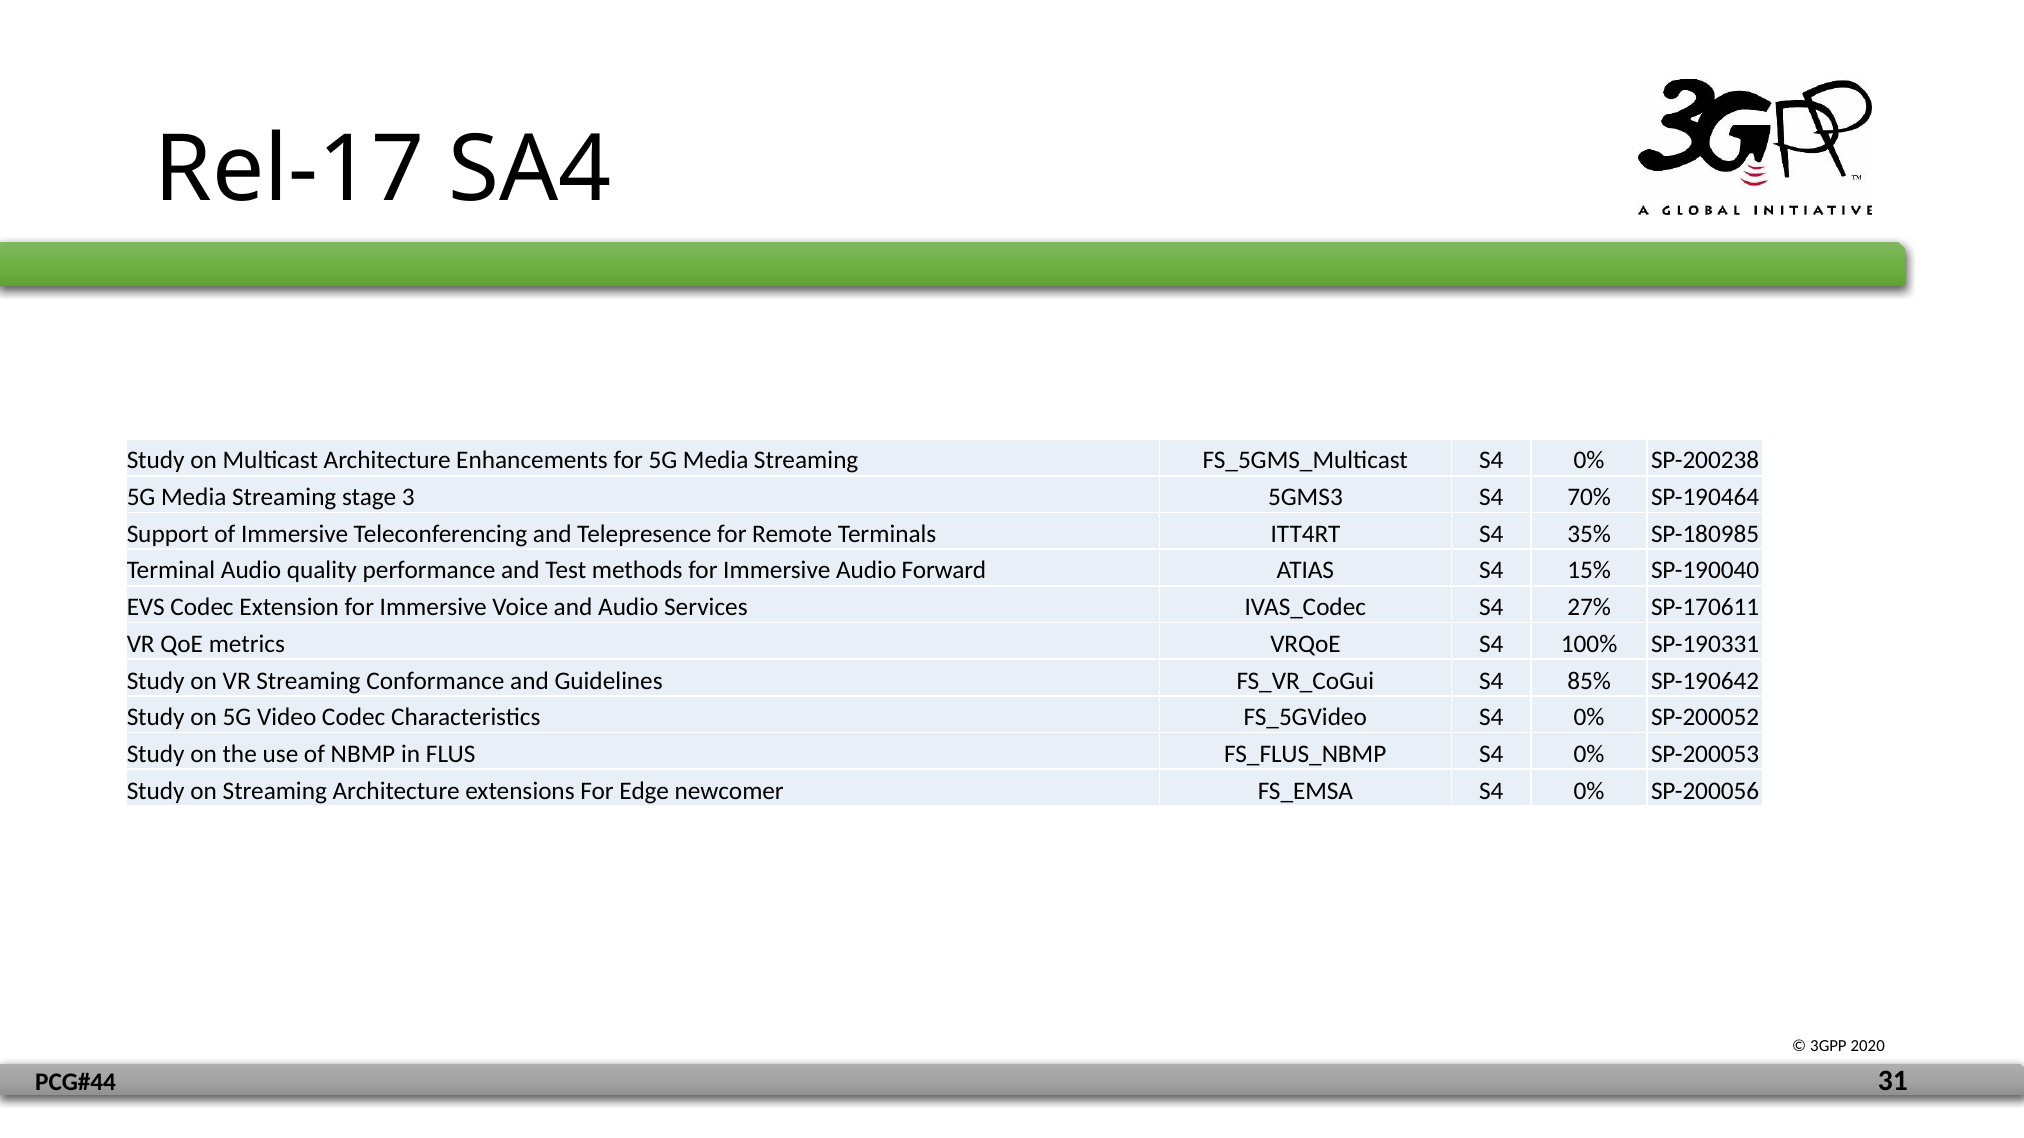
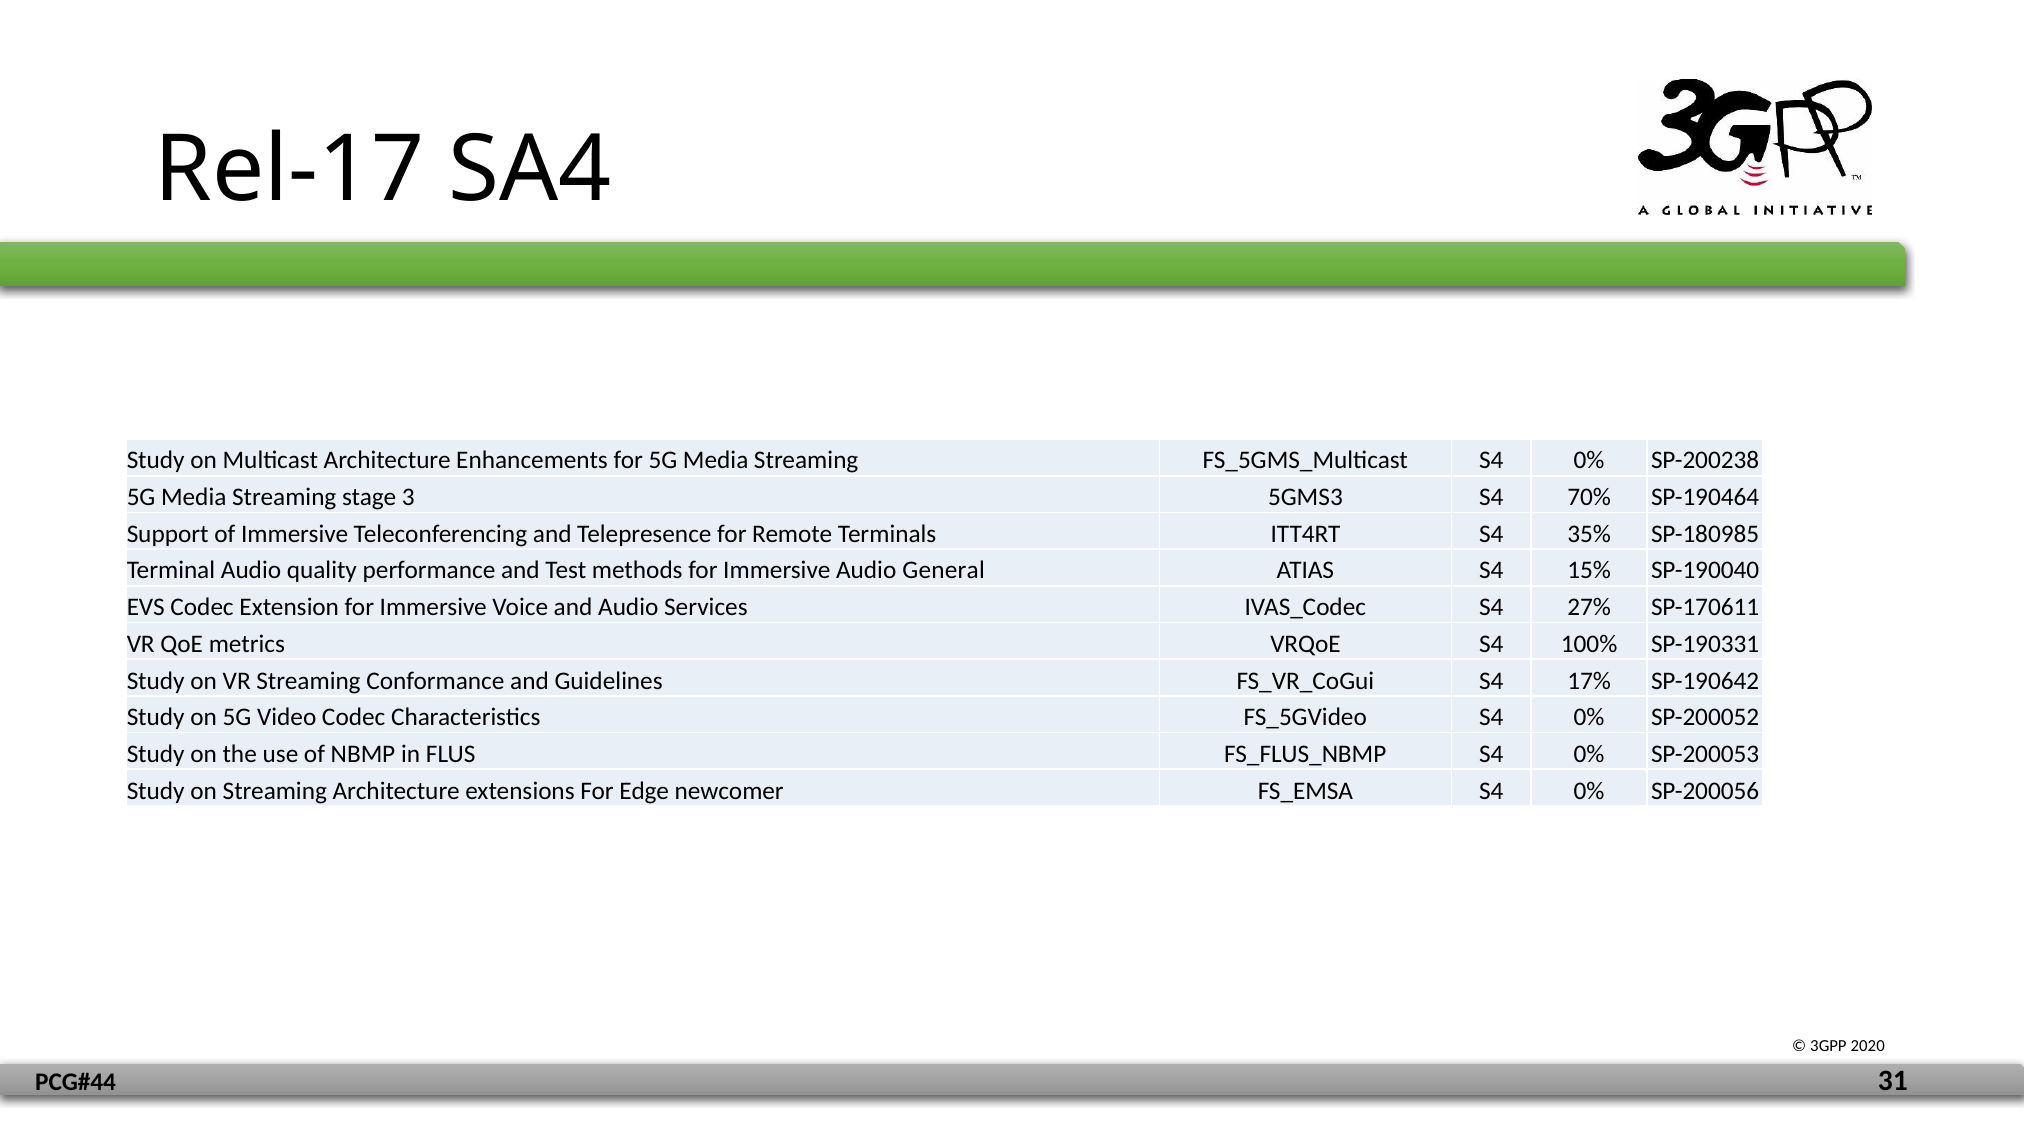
Forward: Forward -> General
85%: 85% -> 17%
